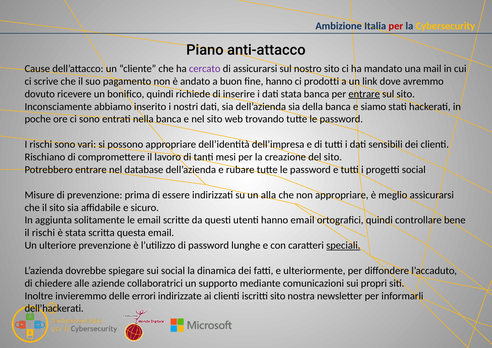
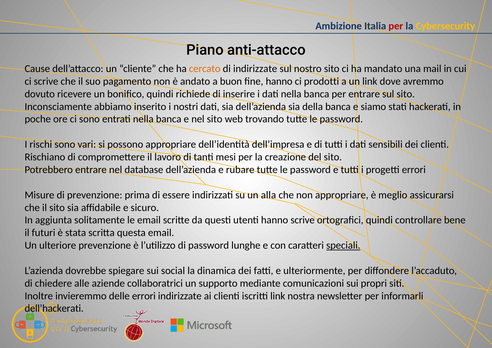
cercato colour: purple -> orange
di assicurarsi: assicurarsi -> indirizzate
dati stata: stata -> nella
entrare at (364, 94) underline: present -> none
progetti social: social -> errori
hanno email: email -> scrive
il rischi: rischi -> futuri
iscritti sito: sito -> link
